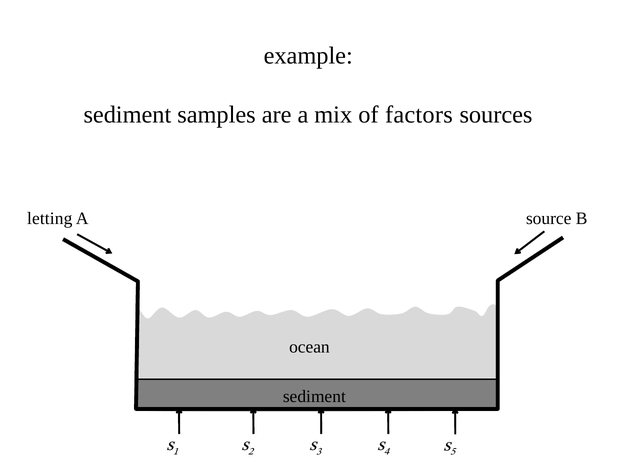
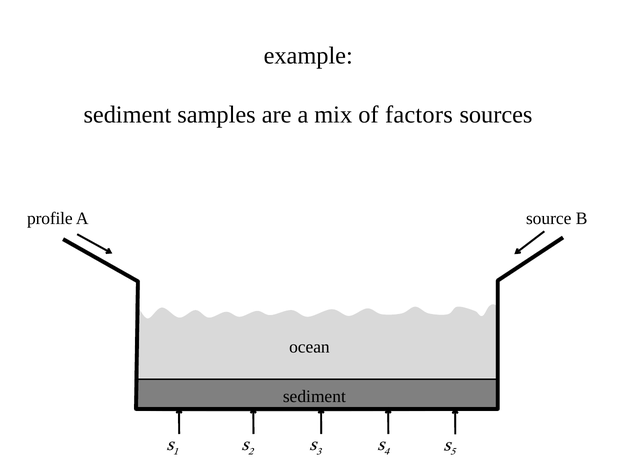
letting: letting -> profile
